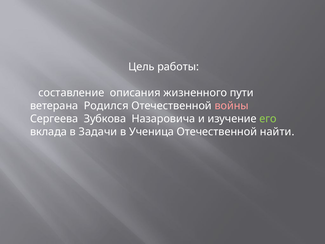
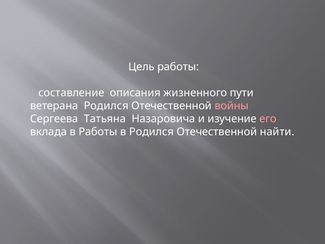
Зубкова: Зубкова -> Татьяна
его colour: light green -> pink
в Задачи: Задачи -> Работы
в Ученица: Ученица -> Родился
